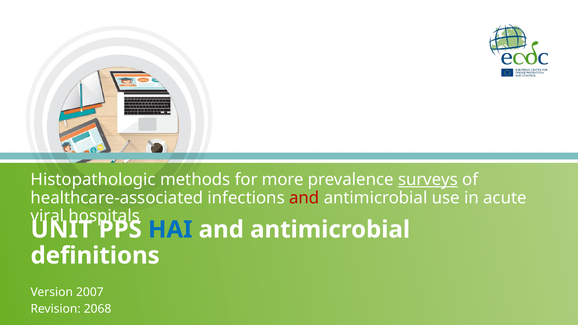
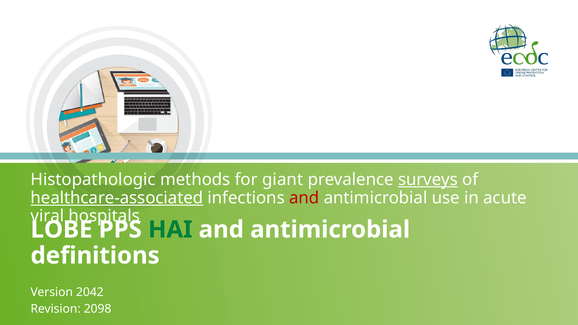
more: more -> giant
healthcare-associated underline: none -> present
UNIT: UNIT -> LOBE
HAI colour: blue -> green
2007: 2007 -> 2042
2068: 2068 -> 2098
